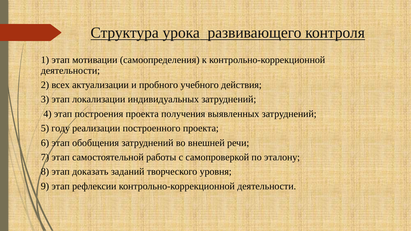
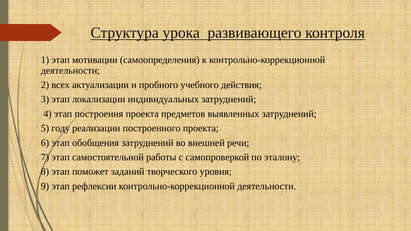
получения: получения -> предметов
доказать: доказать -> поможет
